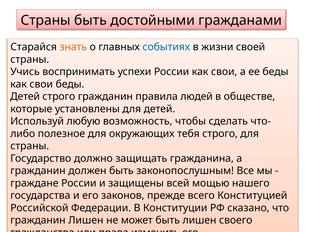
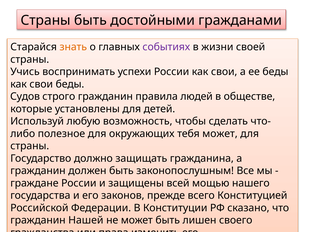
событиях colour: blue -> purple
Детей at (25, 97): Детей -> Судов
тебя строго: строго -> может
гражданин Лишен: Лишен -> Нашей
